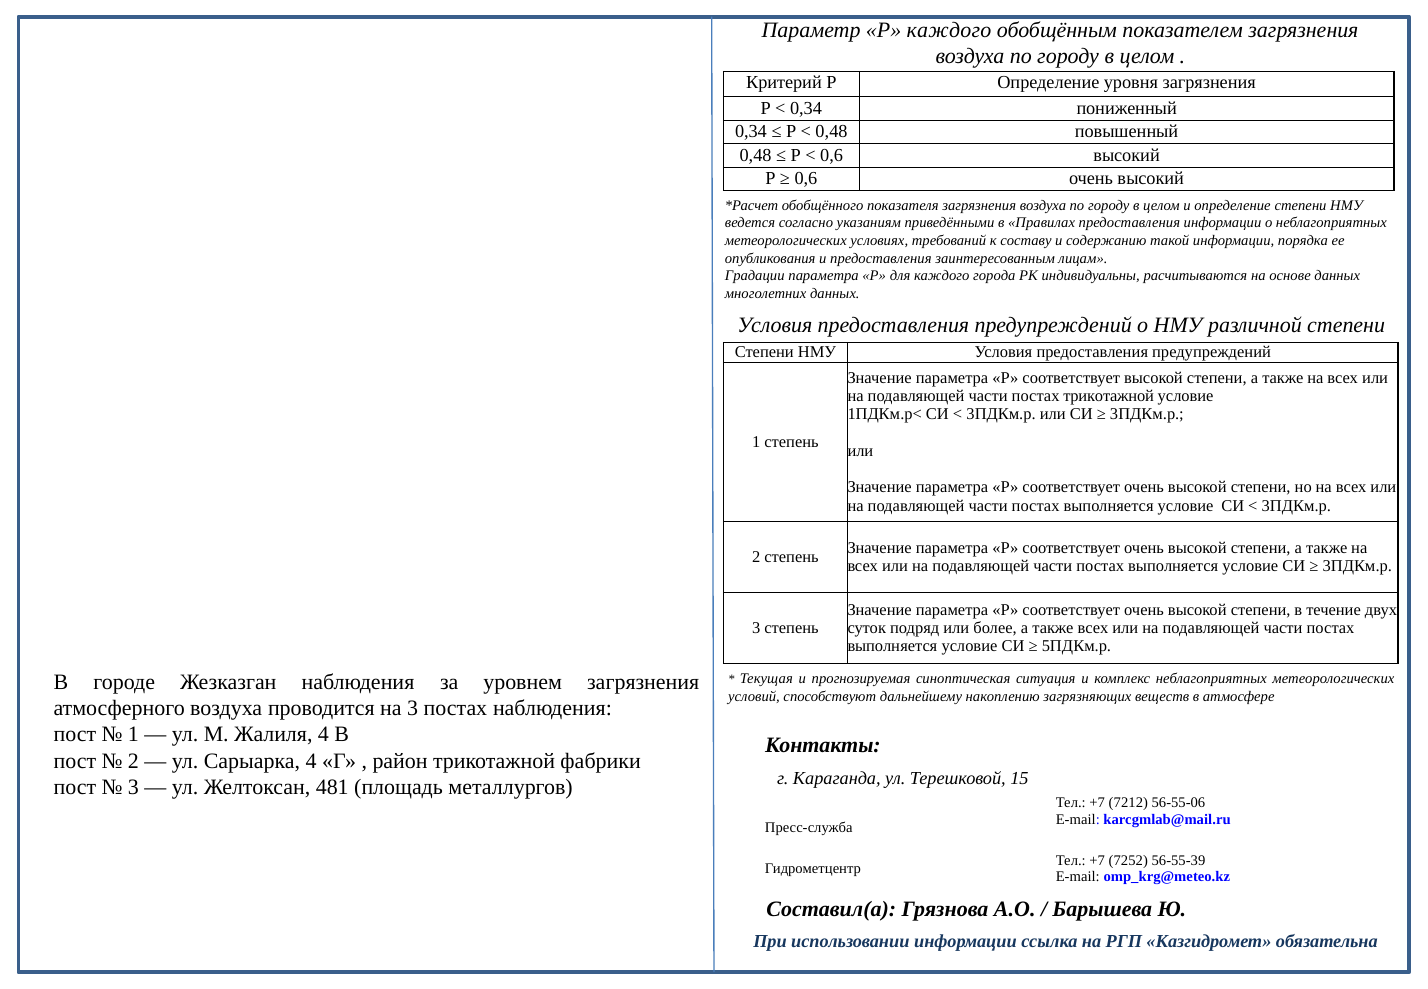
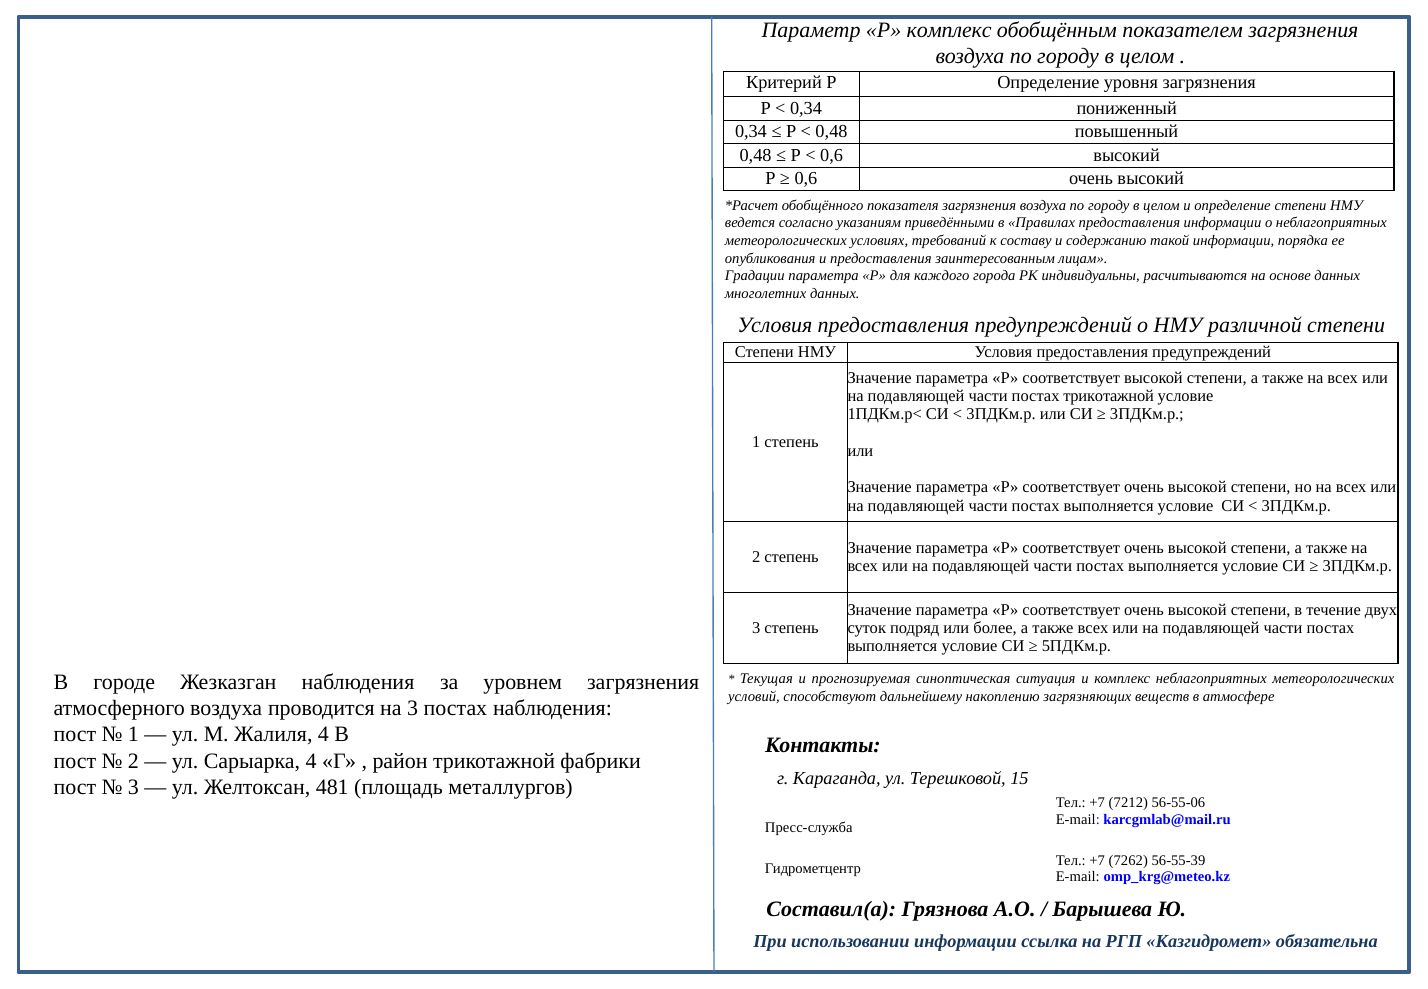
Р каждого: каждого -> комплекс
7252: 7252 -> 7262
